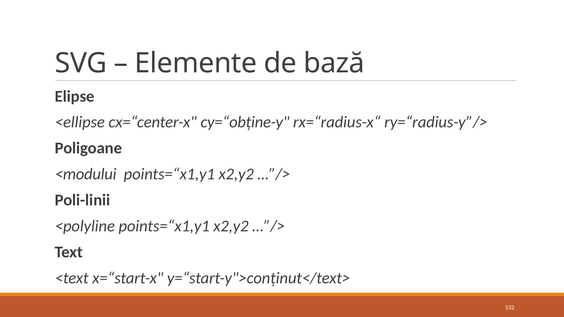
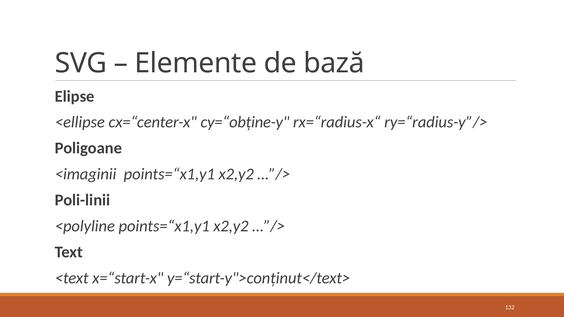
<modului: <modului -> <imaginii
